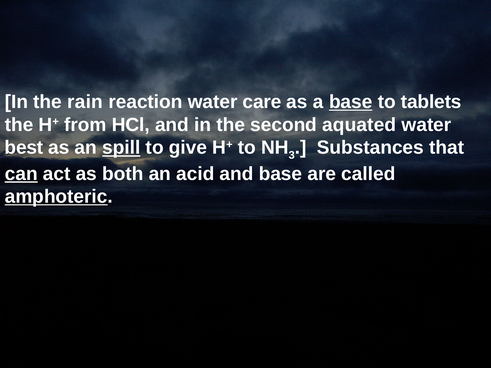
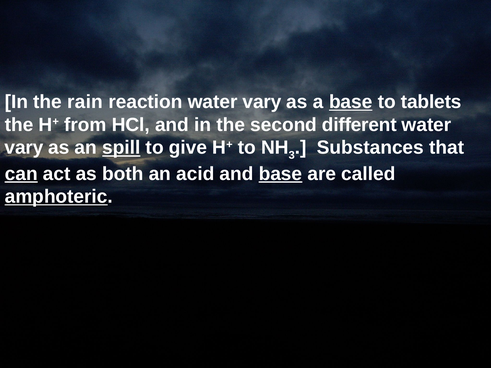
reaction water care: care -> vary
aquated: aquated -> different
best at (24, 148): best -> vary
base at (280, 174) underline: none -> present
